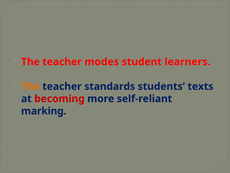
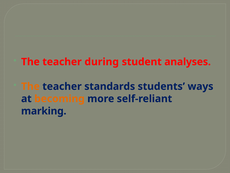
modes: modes -> during
learners: learners -> analyses
texts: texts -> ways
becoming colour: red -> orange
